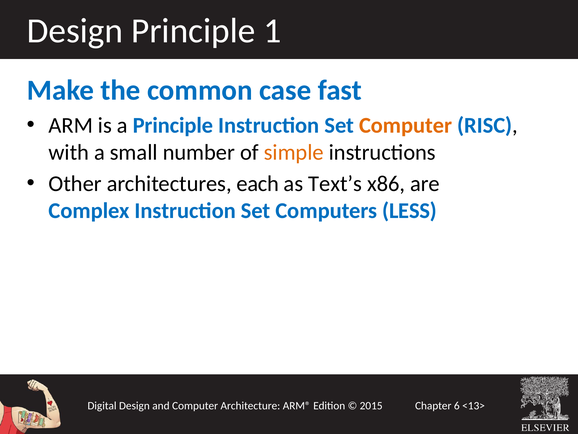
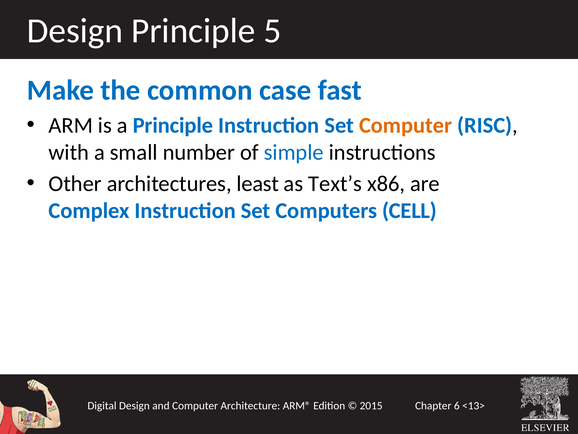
1: 1 -> 5
simple colour: orange -> blue
each: each -> least
LESS: LESS -> CELL
